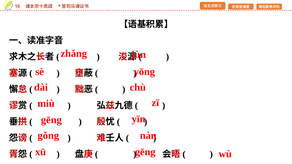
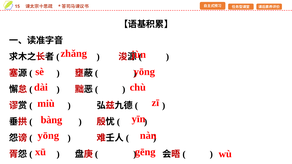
gēng at (51, 120): gēng -> bàng
gǒng at (48, 136): gǒng -> yōng
